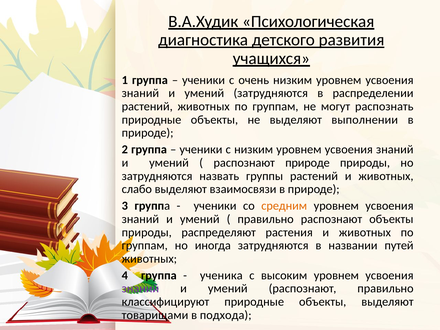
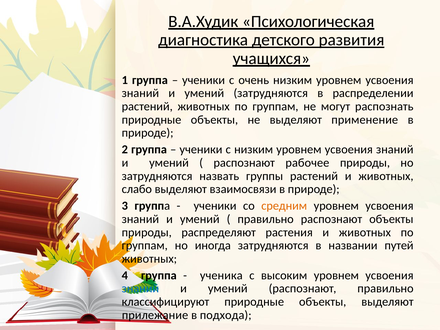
выполнении: выполнении -> применение
распознают природе: природе -> рабочее
знаний at (140, 289) colour: purple -> blue
товарищами: товарищами -> прилежание
